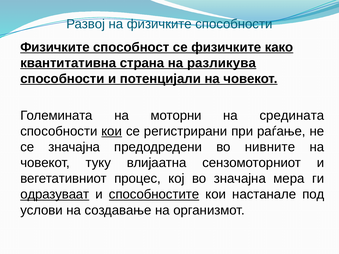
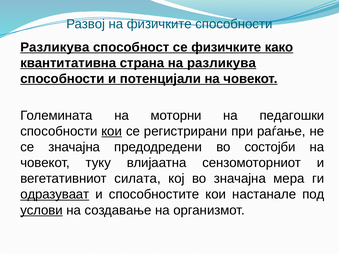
Физичките at (55, 47): Физичките -> Разликува
средината: средината -> педагошки
нивните: нивните -> состојби
процес: процес -> силата
способностите underline: present -> none
услови underline: none -> present
